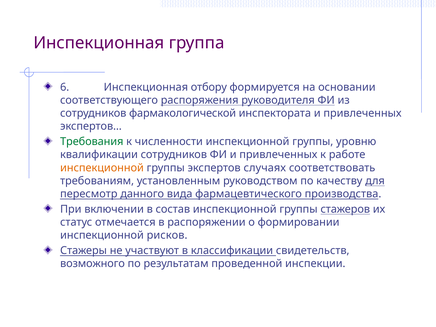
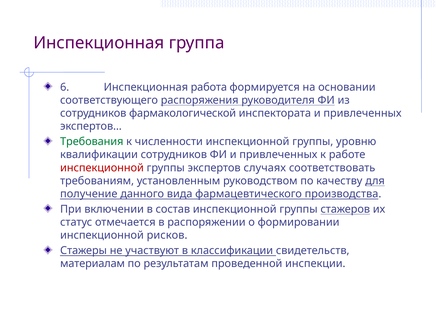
отбору: отбору -> работа
инспекционной at (102, 168) colour: orange -> red
пересмотр: пересмотр -> получение
возможного: возможного -> материалам
